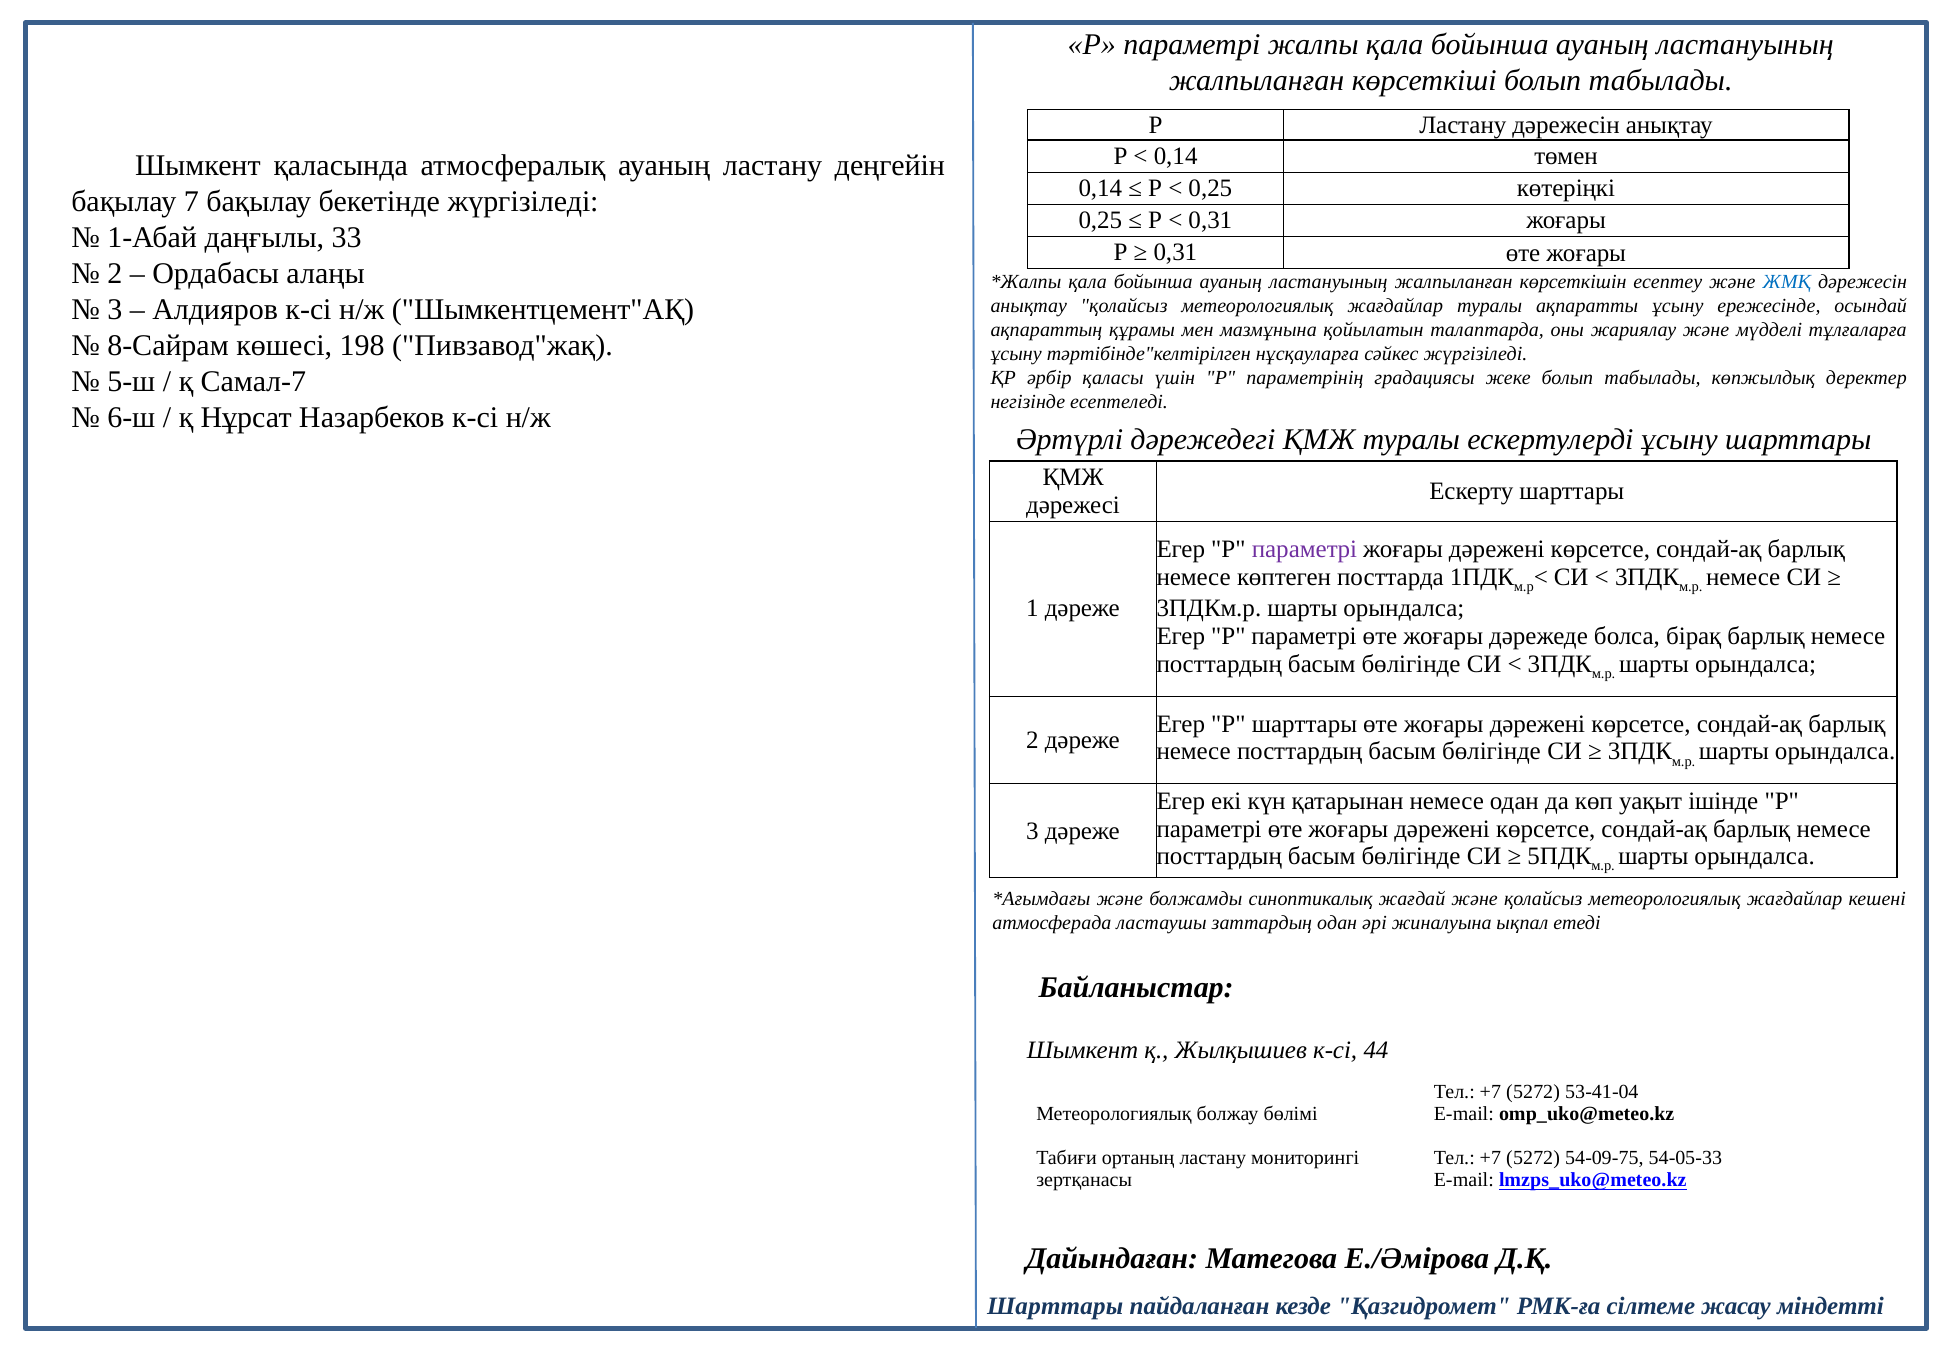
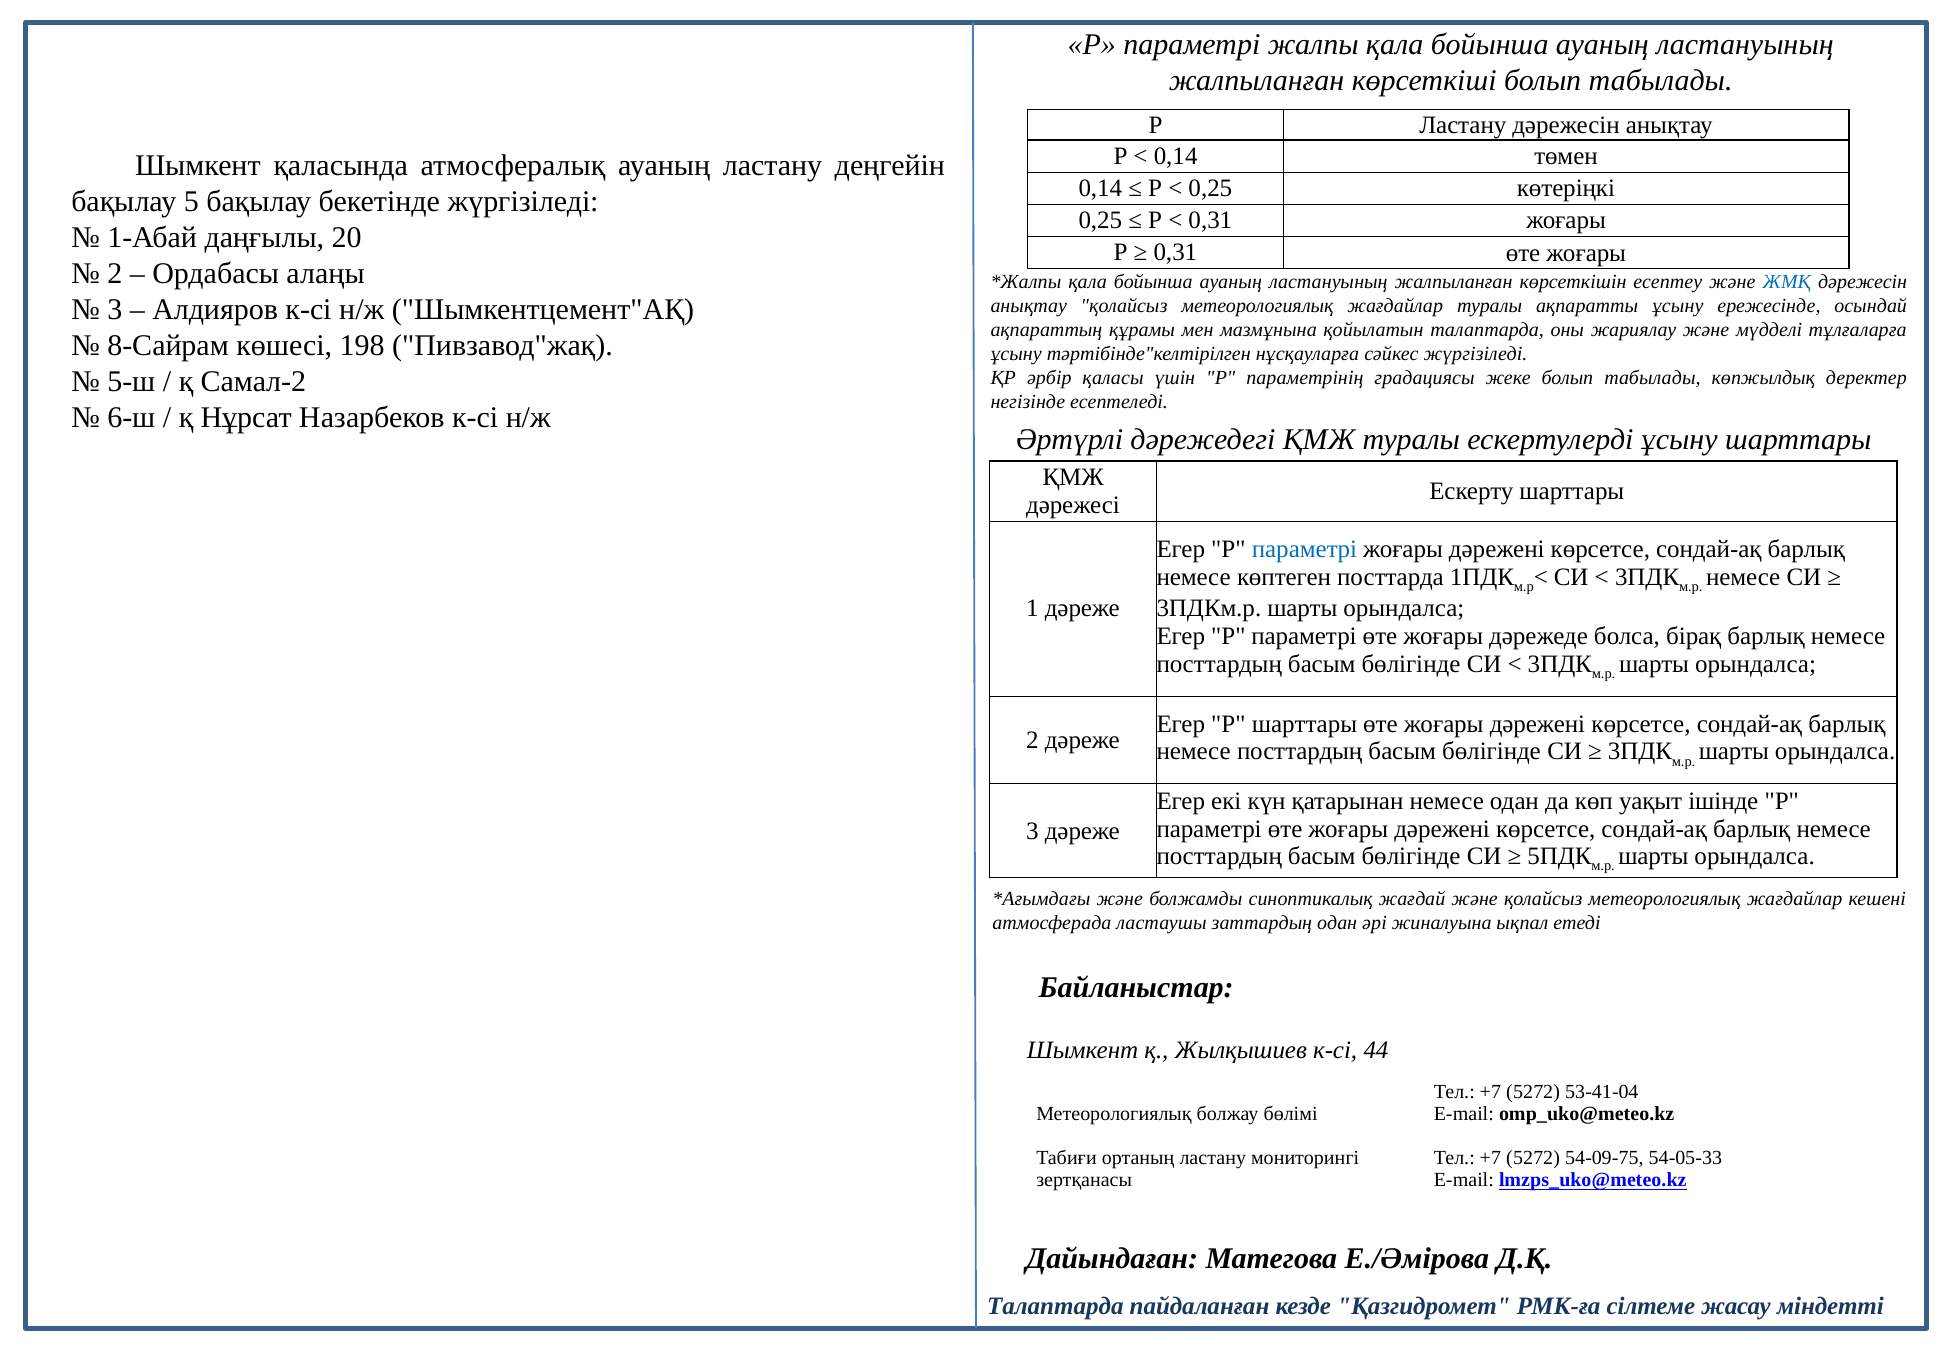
7: 7 -> 5
33: 33 -> 20
Самал-7: Самал-7 -> Самал-2
параметрі at (1304, 550) colour: purple -> blue
Шарттары at (1055, 1307): Шарттары -> Талаптарда
